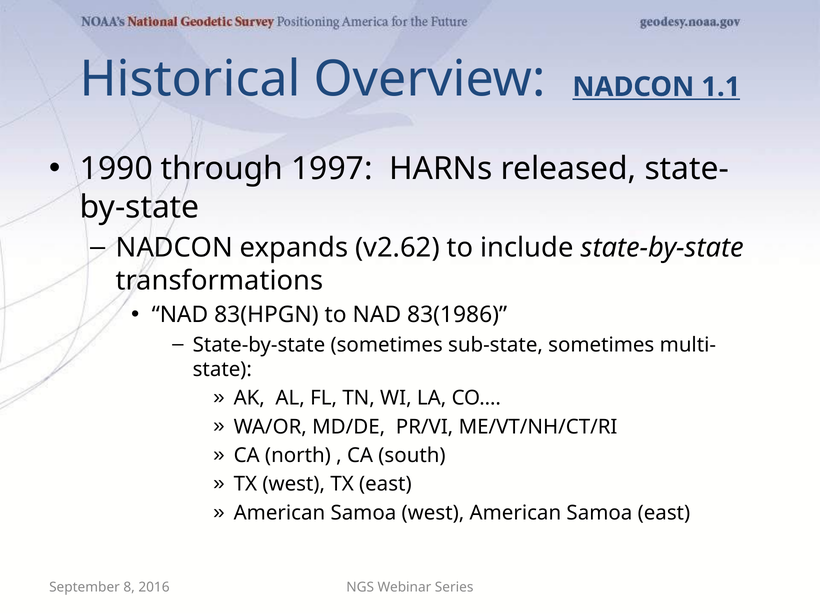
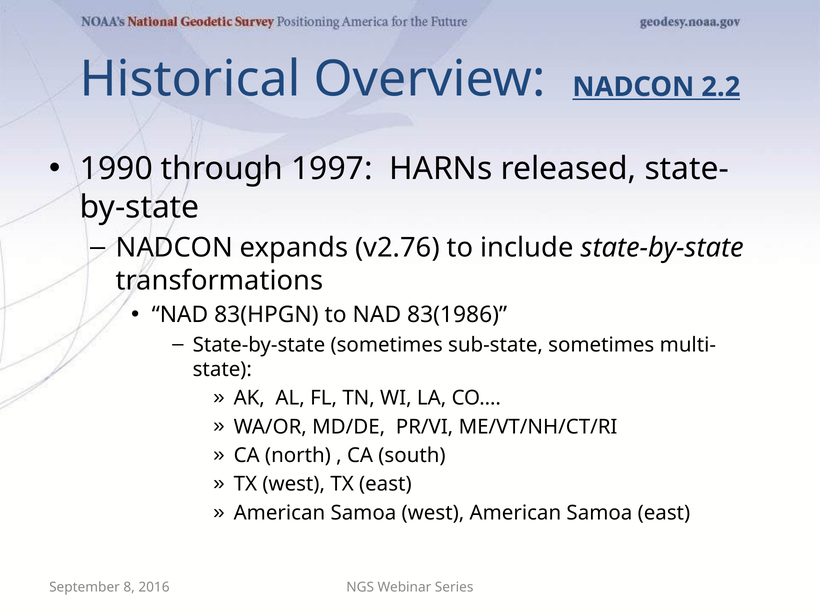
1.1: 1.1 -> 2.2
v2.62: v2.62 -> v2.76
